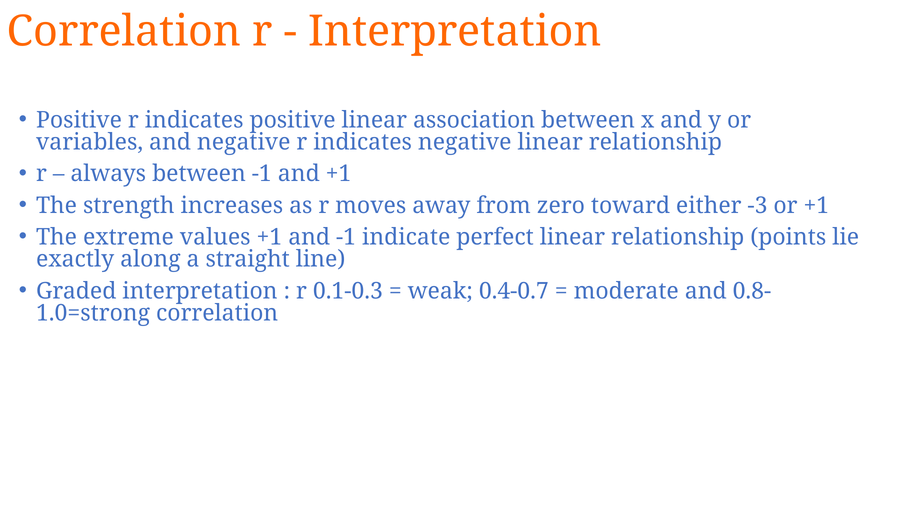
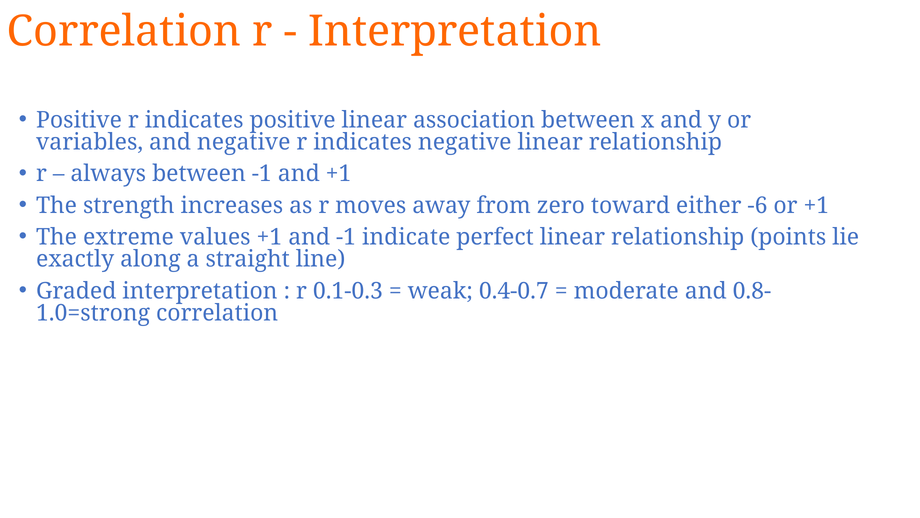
-3: -3 -> -6
